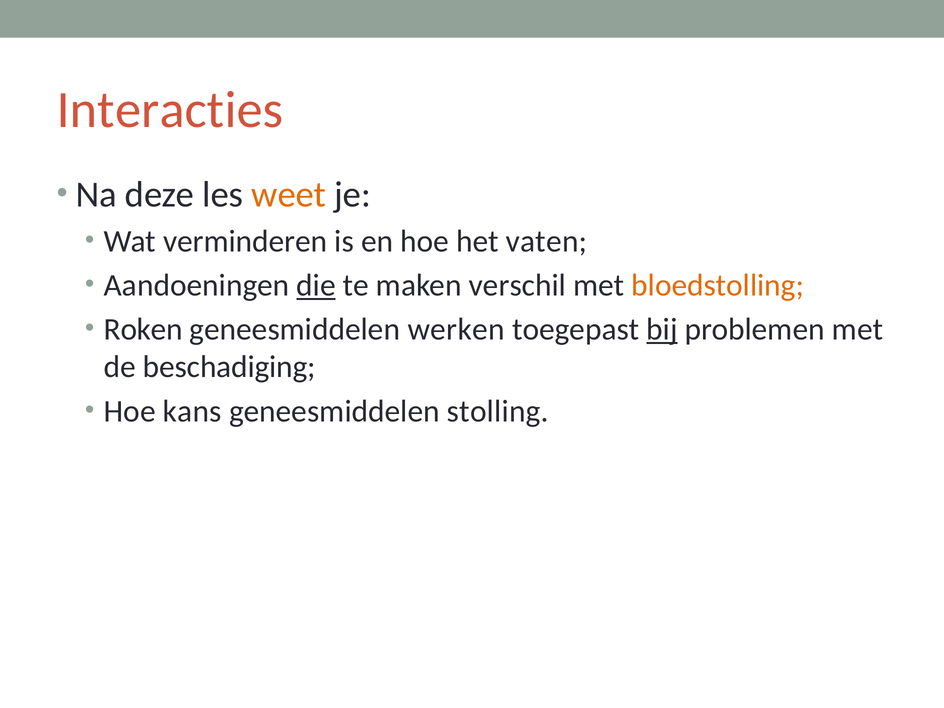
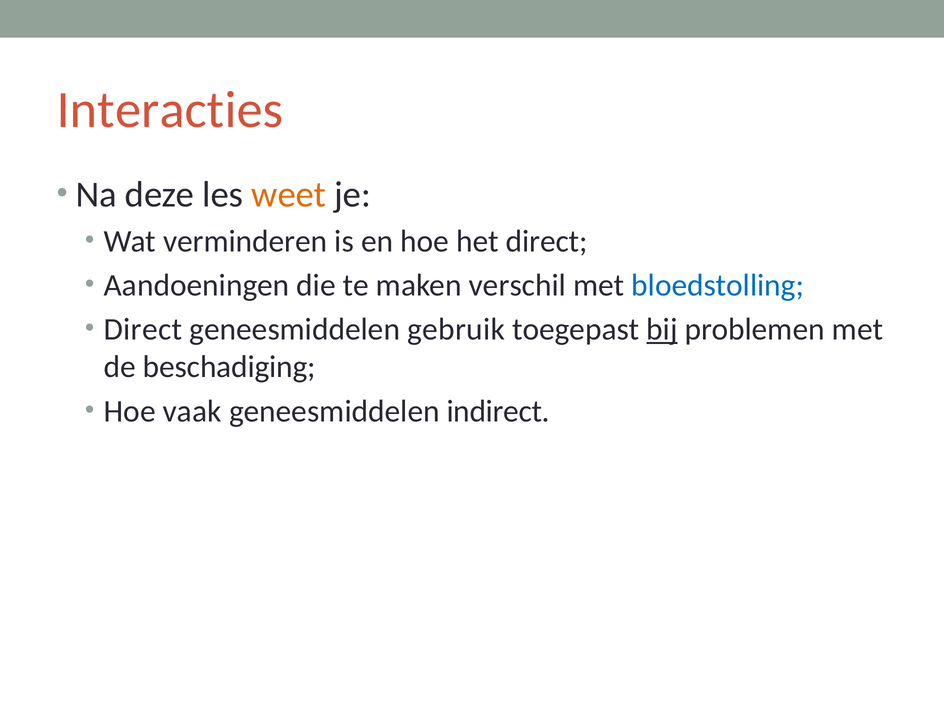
het vaten: vaten -> direct
die underline: present -> none
bloedstolling colour: orange -> blue
Roken at (143, 329): Roken -> Direct
werken: werken -> gebruik
kans: kans -> vaak
stolling: stolling -> indirect
